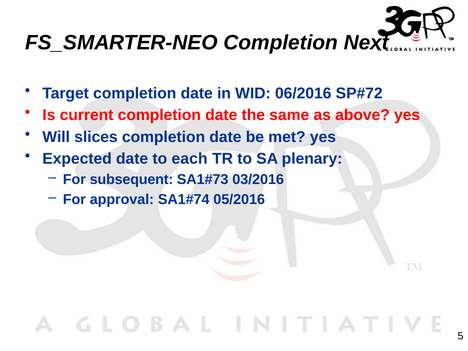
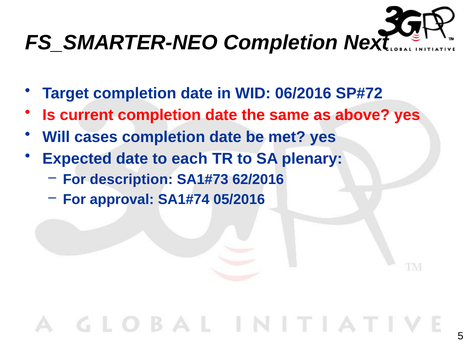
slices: slices -> cases
subsequent: subsequent -> description
03/2016: 03/2016 -> 62/2016
